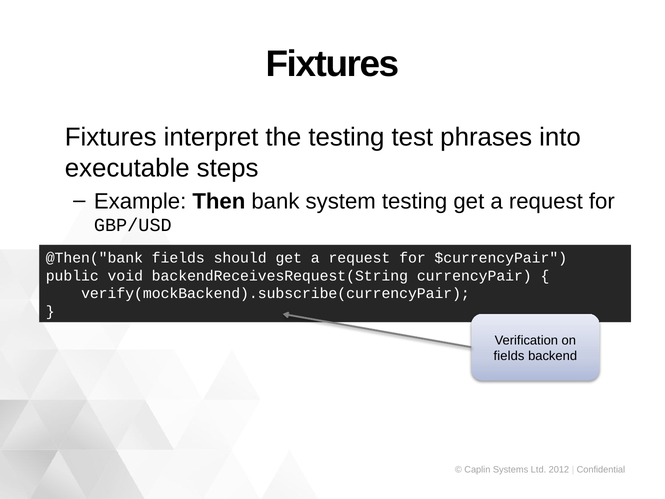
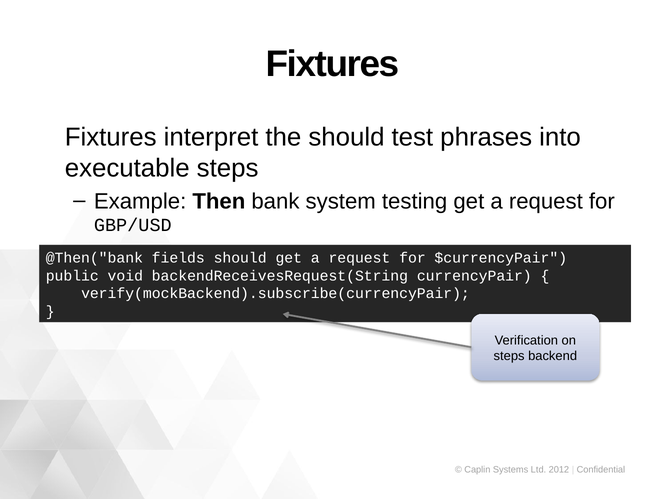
the testing: testing -> should
fields at (509, 356): fields -> steps
